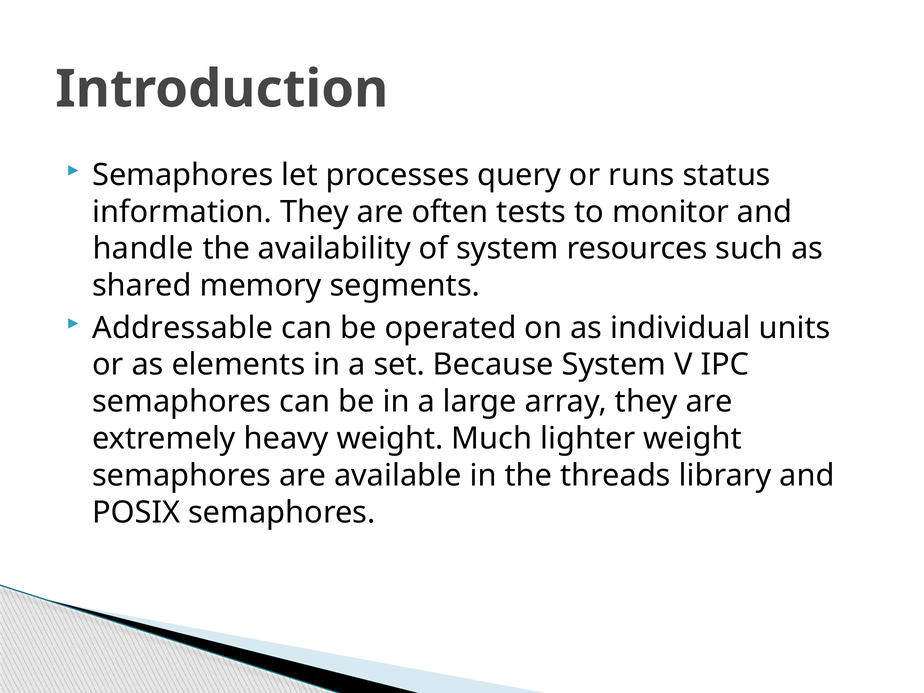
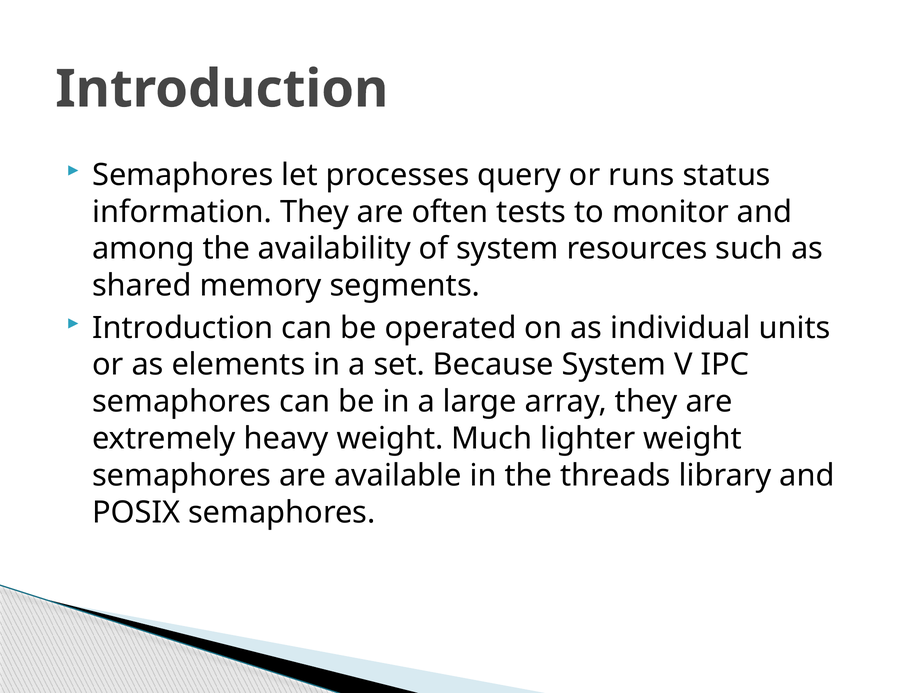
handle: handle -> among
Addressable at (183, 328): Addressable -> Introduction
